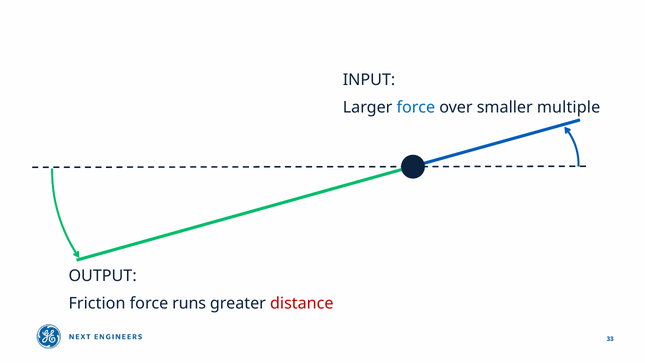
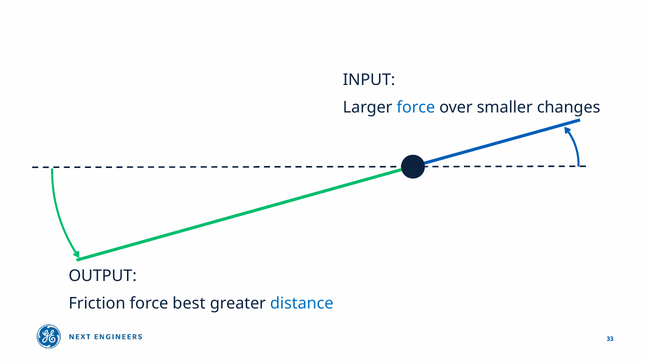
multiple: multiple -> changes
runs: runs -> best
distance colour: red -> blue
